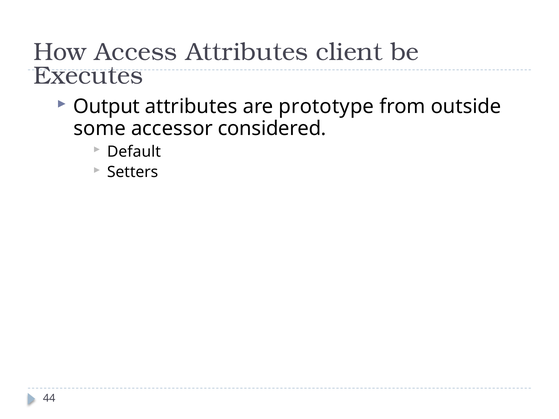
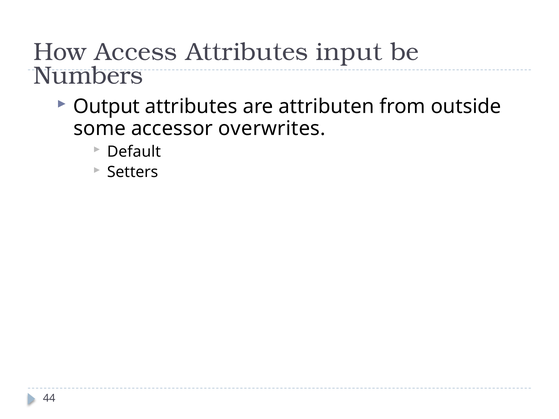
client: client -> input
Executes: Executes -> Numbers
prototype: prototype -> attributen
considered: considered -> overwrites
